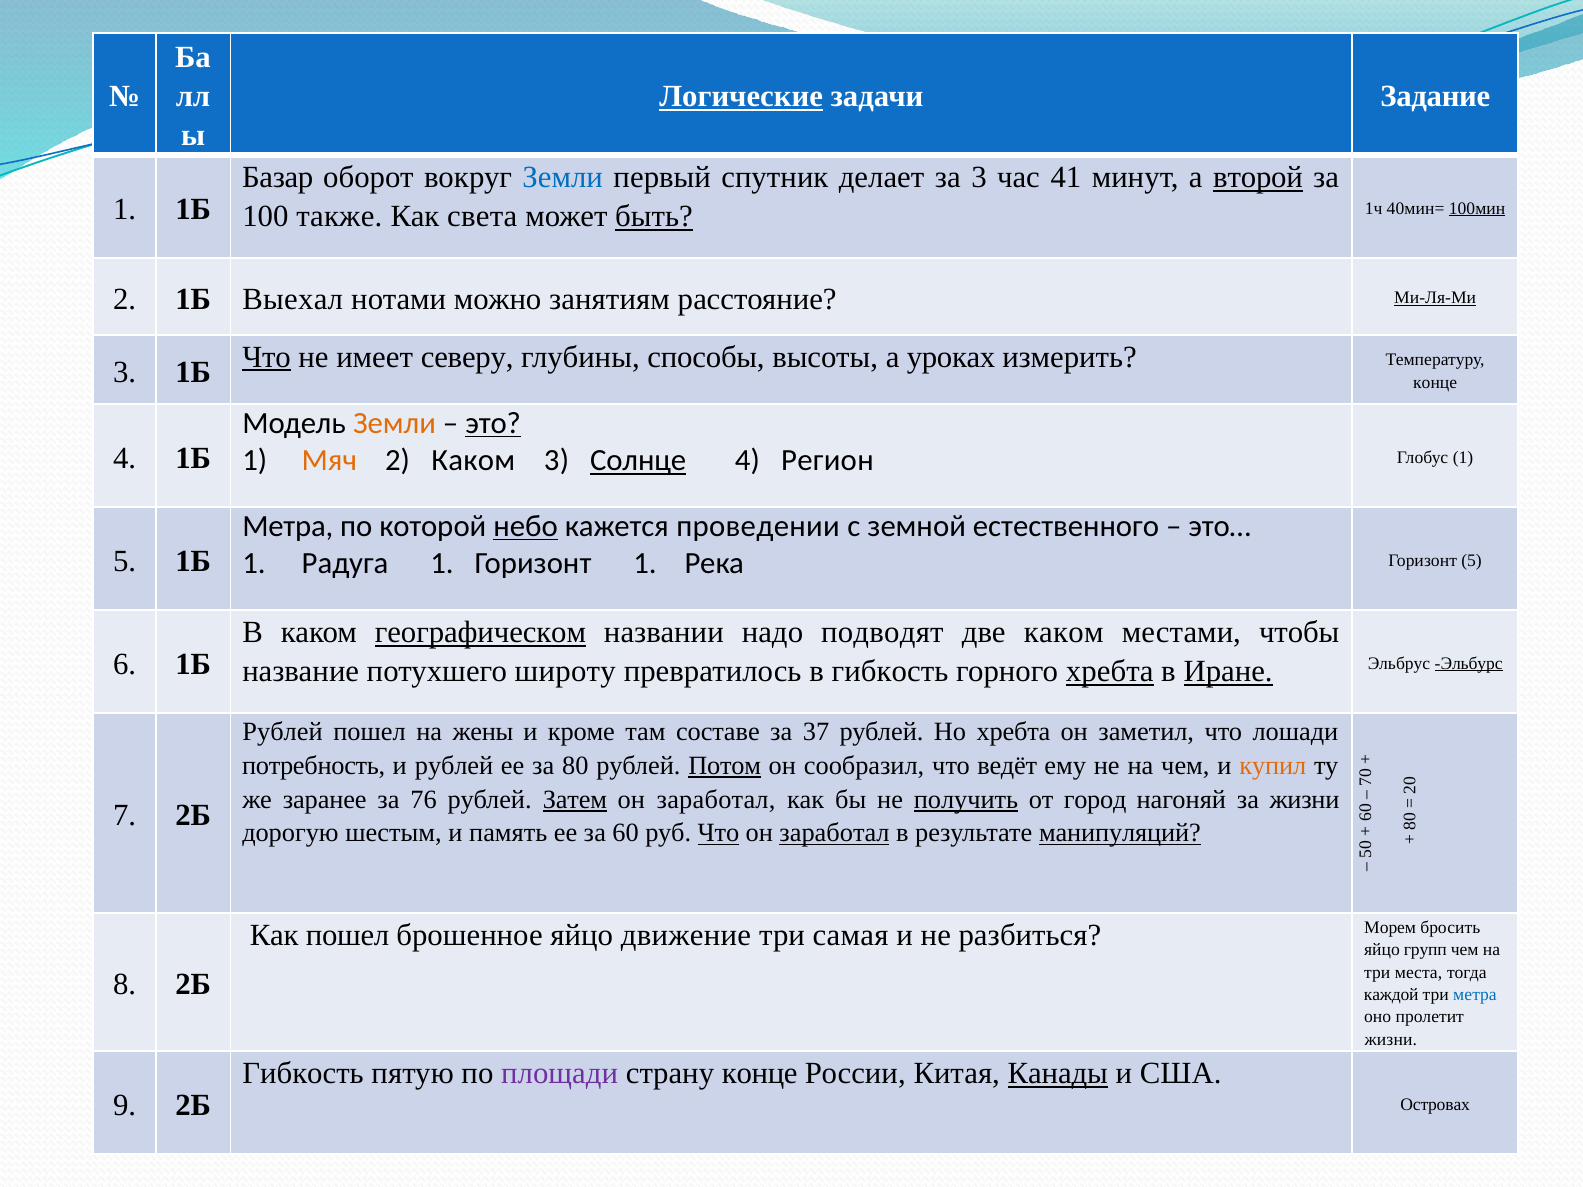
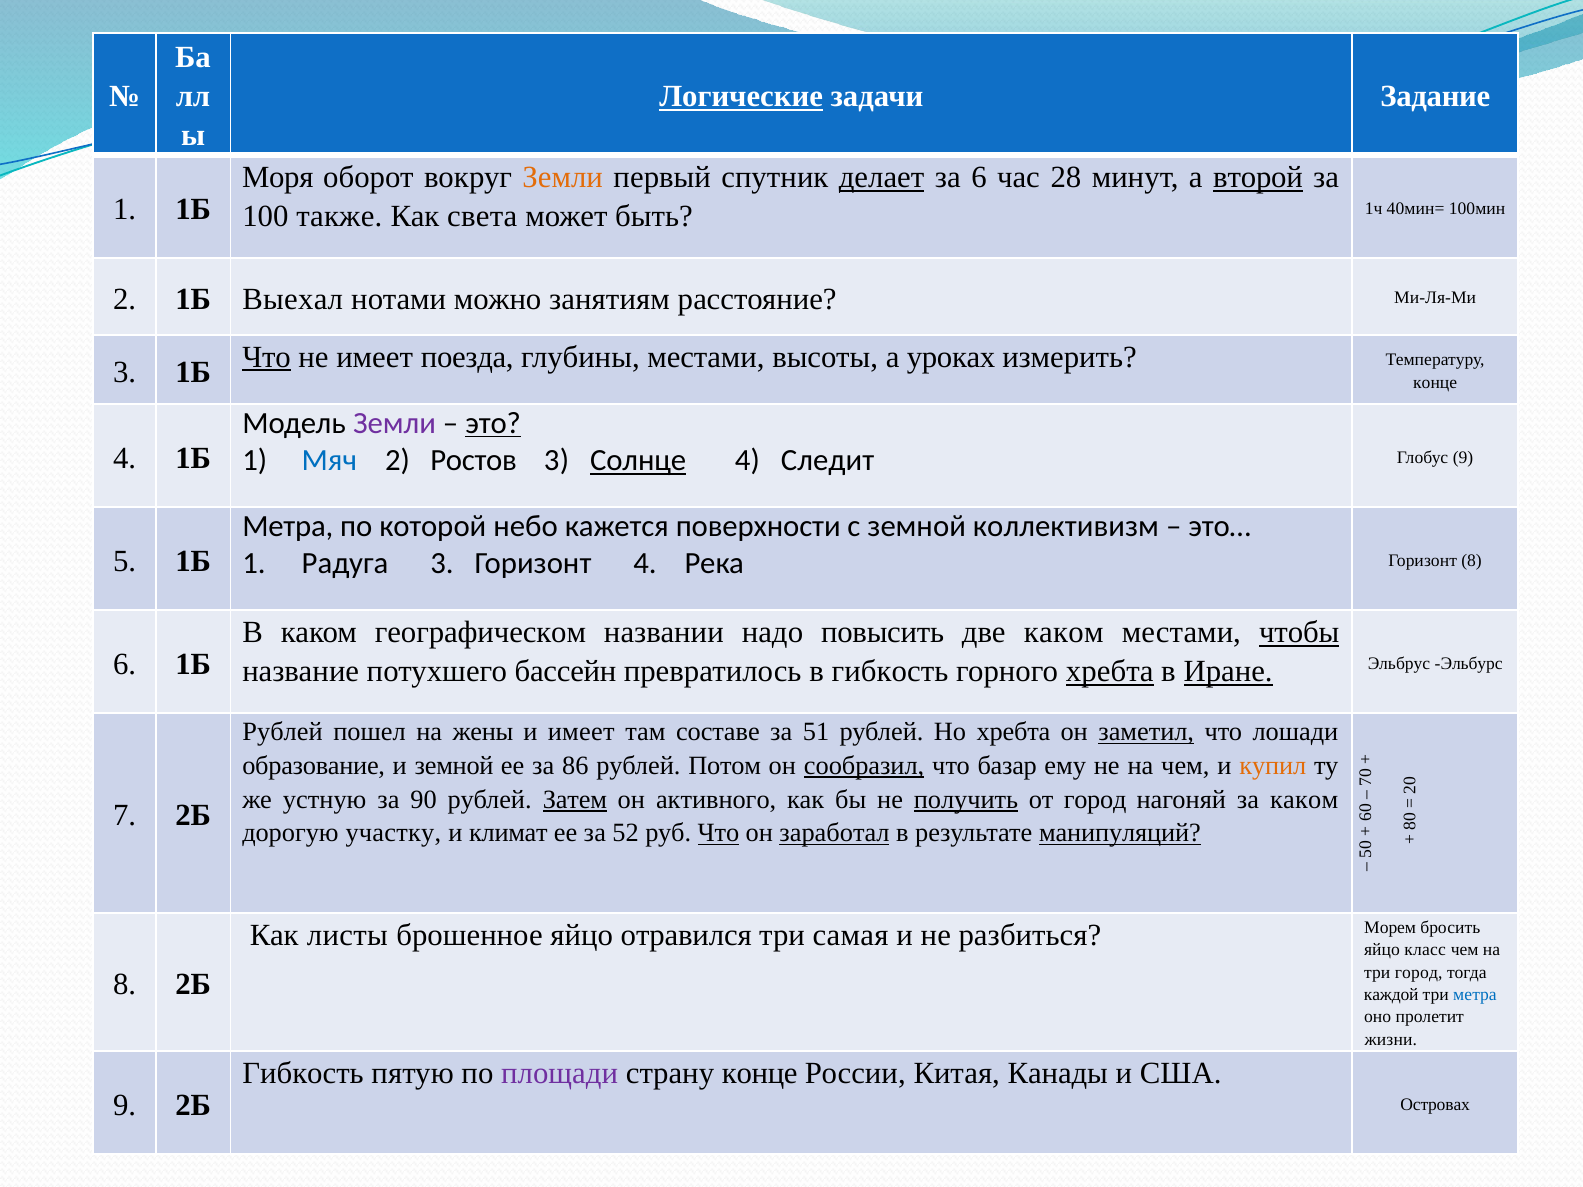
Базар: Базар -> Моря
Земли at (563, 177) colour: blue -> orange
делает underline: none -> present
за 3: 3 -> 6
41: 41 -> 28
быть underline: present -> none
100мин underline: present -> none
Ми-Ля-Ми underline: present -> none
северу: северу -> поезда
глубины способы: способы -> местами
Земли at (394, 423) colour: orange -> purple
Мяч colour: orange -> blue
2 Каком: Каком -> Ростов
Регион: Регион -> Следит
Глобус 1: 1 -> 9
небо underline: present -> none
проведении: проведении -> поверхности
естественного: естественного -> коллективизм
Радуга 1: 1 -> 3
Горизонт 1: 1 -> 4
Горизонт 5: 5 -> 8
географическом underline: present -> none
подводят: подводят -> повысить
чтобы underline: none -> present
широту: широту -> бассейн
Эльбурс underline: present -> none
и кроме: кроме -> имеет
37: 37 -> 51
заметил underline: none -> present
потребность: потребность -> образование
и рублей: рублей -> земной
80: 80 -> 86
Потом underline: present -> none
сообразил underline: none -> present
ведёт: ведёт -> базар
заранее: заранее -> устную
76: 76 -> 90
заработал at (716, 800): заработал -> активного
за жизни: жизни -> каком
шестым: шестым -> участку
память: память -> климат
60: 60 -> 52
Как пошел: пошел -> листы
движение: движение -> отравился
групп: групп -> класс
три места: места -> город
Канады underline: present -> none
